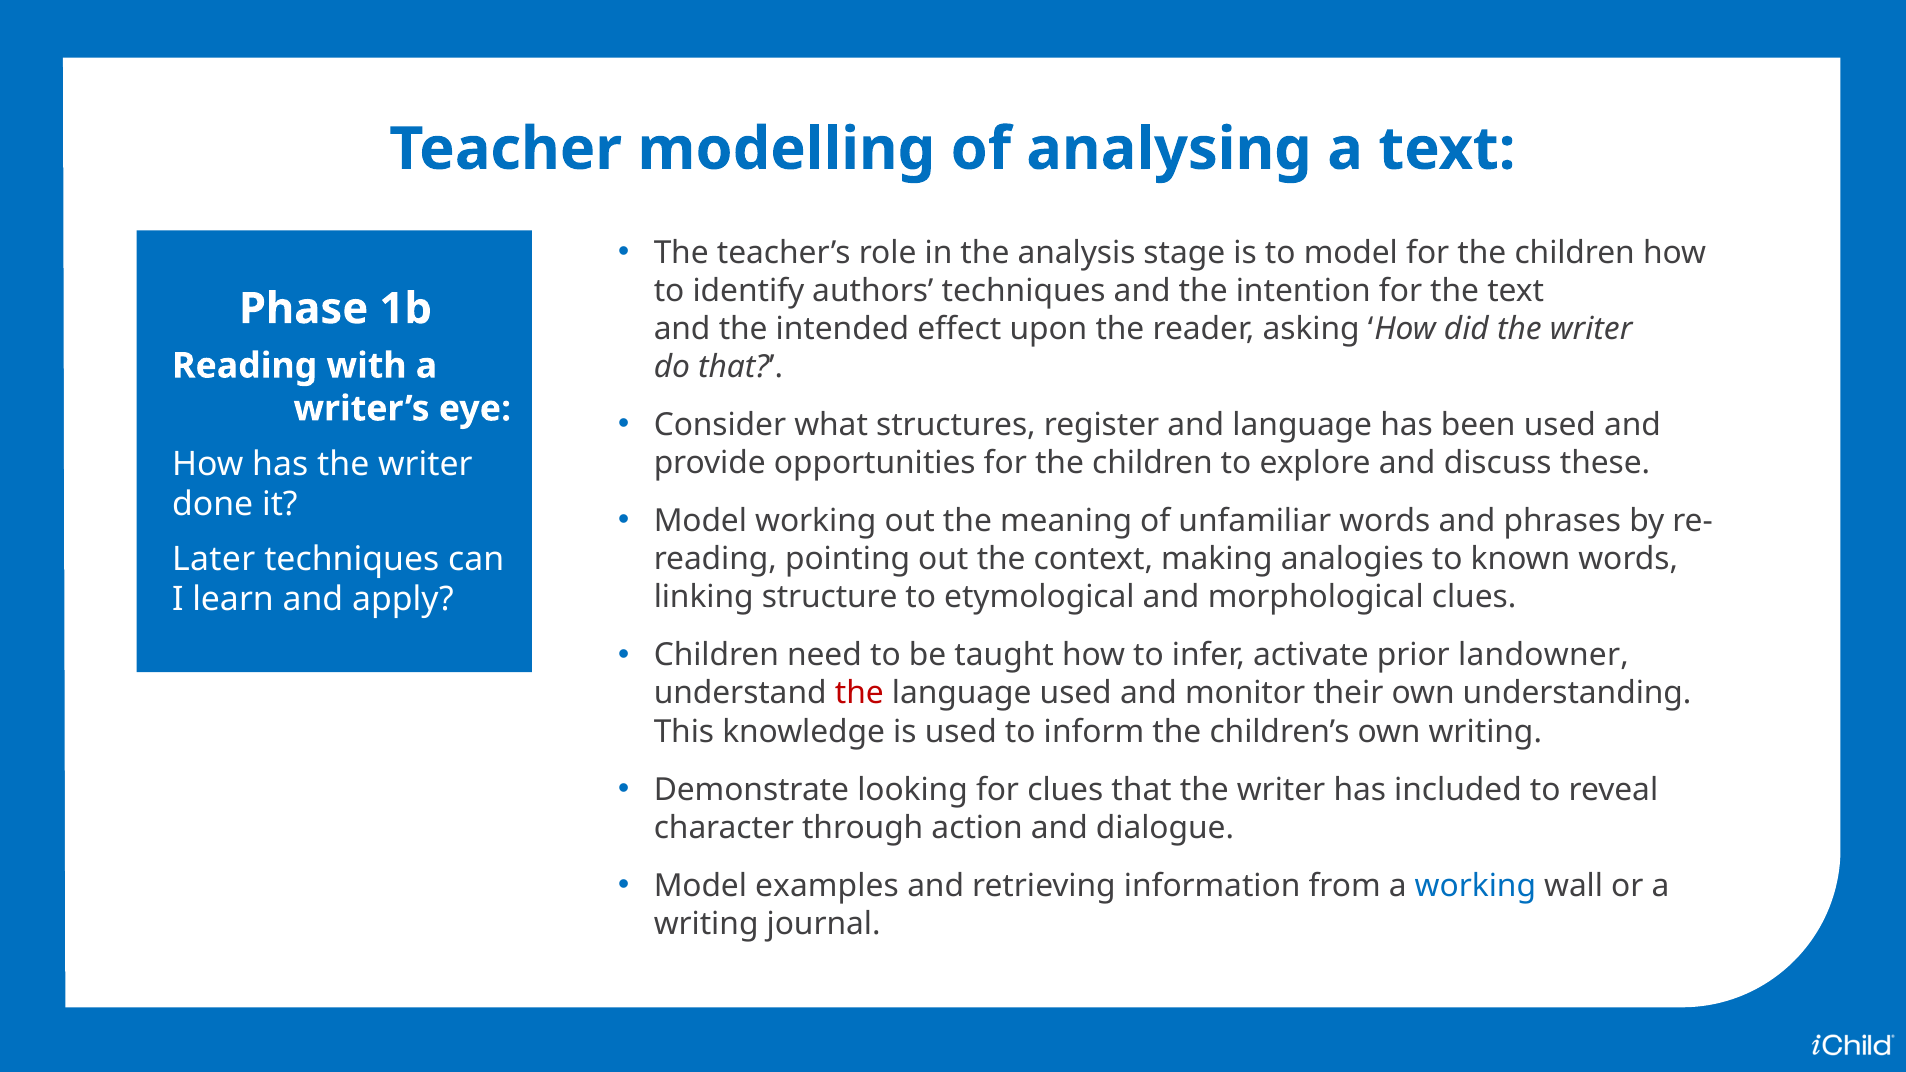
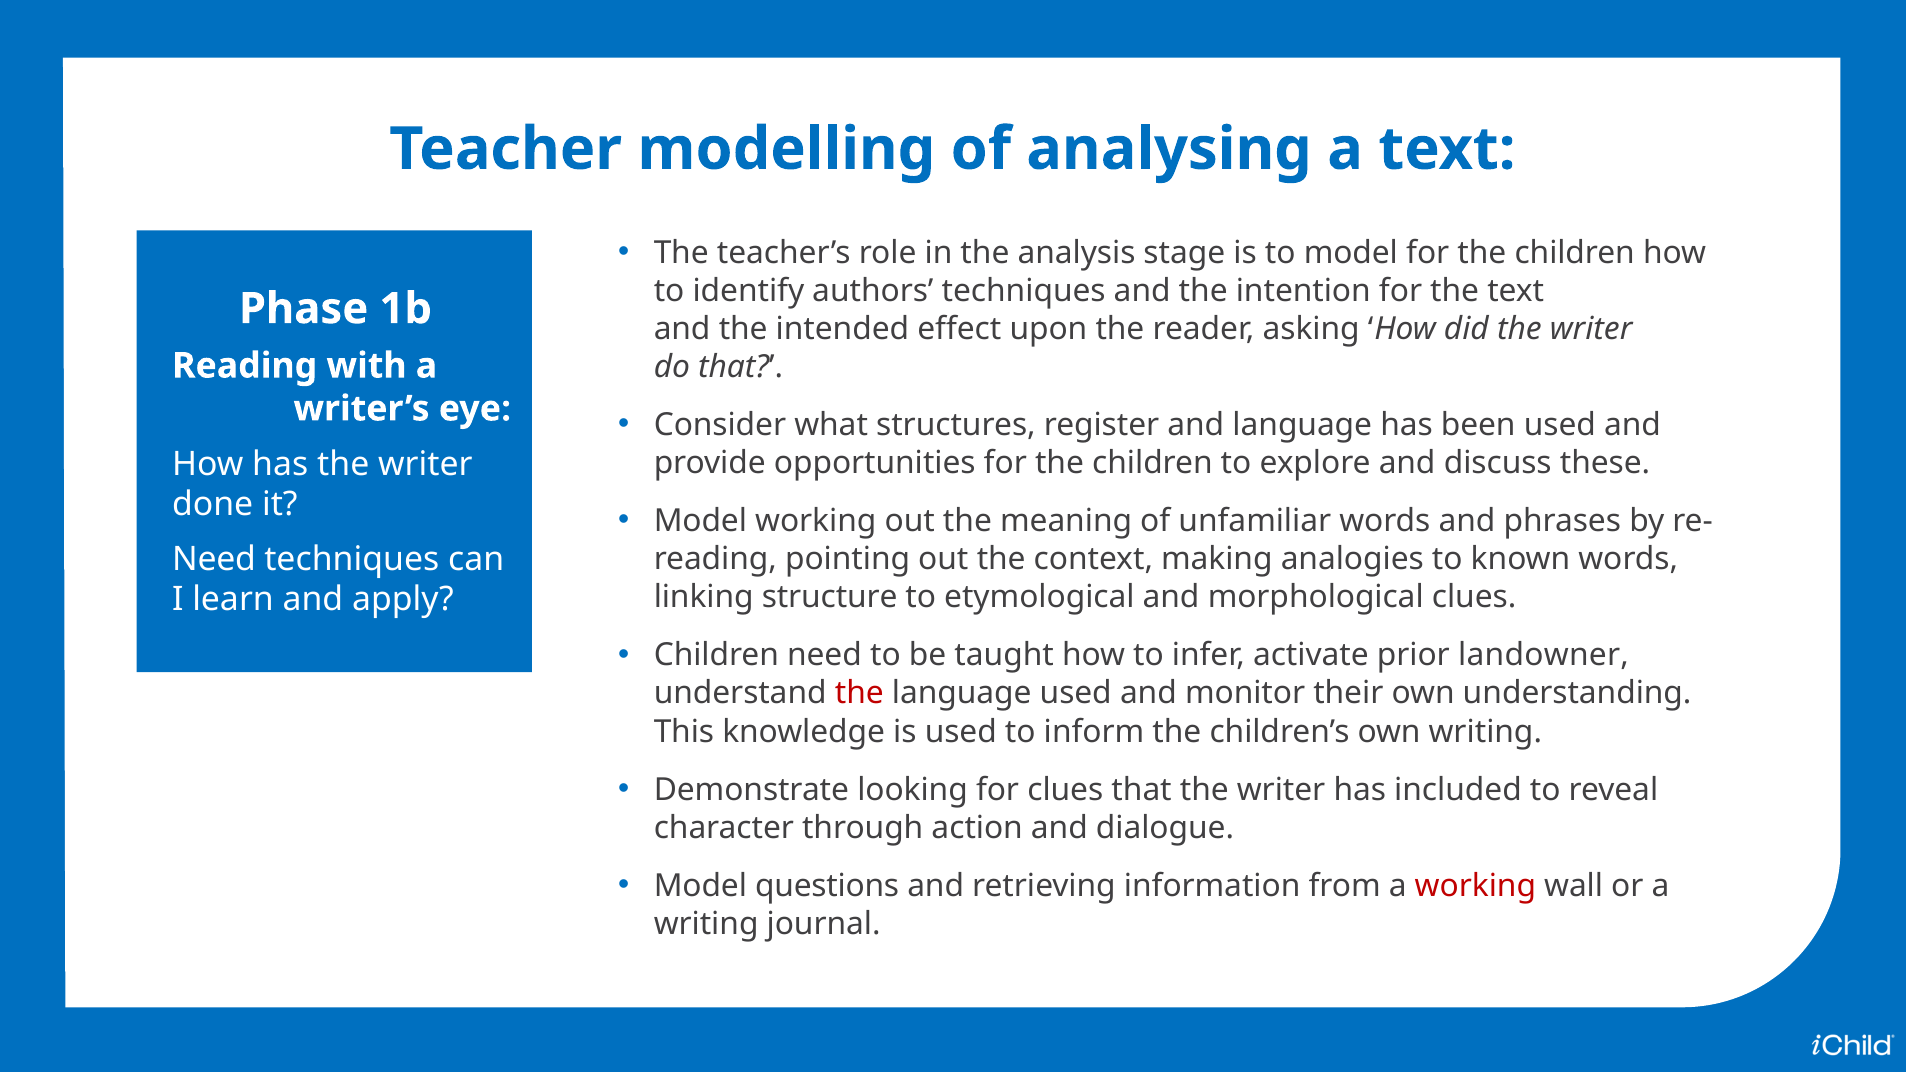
Later at (214, 559): Later -> Need
examples: examples -> questions
working at (1475, 886) colour: blue -> red
